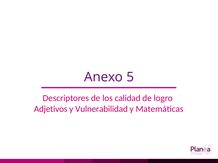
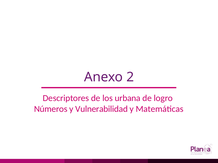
5: 5 -> 2
calidad: calidad -> urbana
Adjetivos: Adjetivos -> Números
